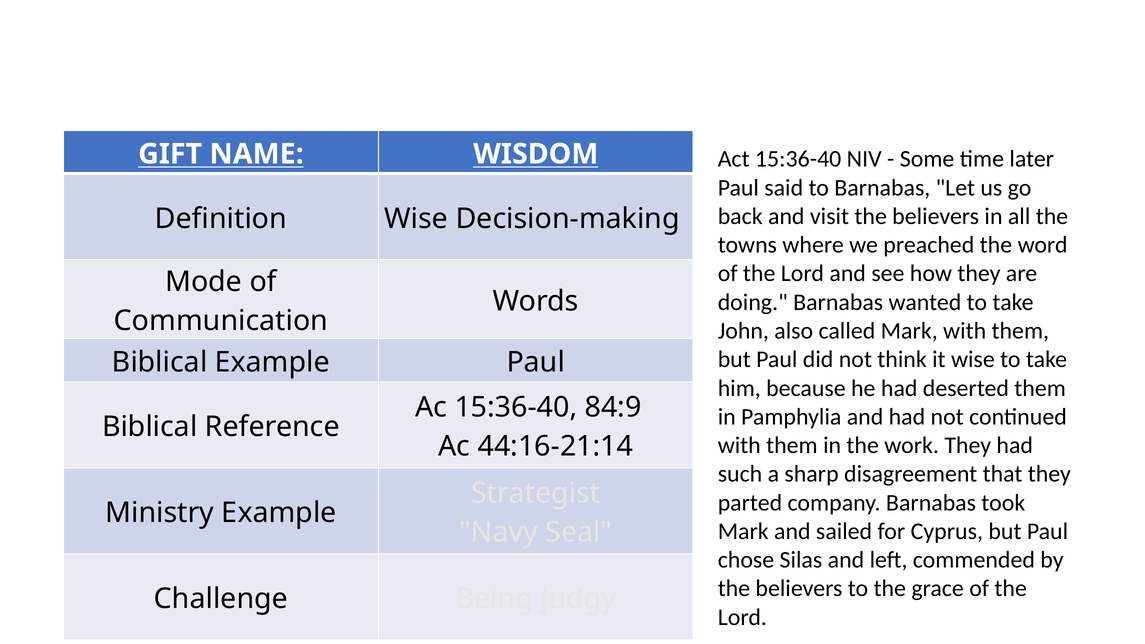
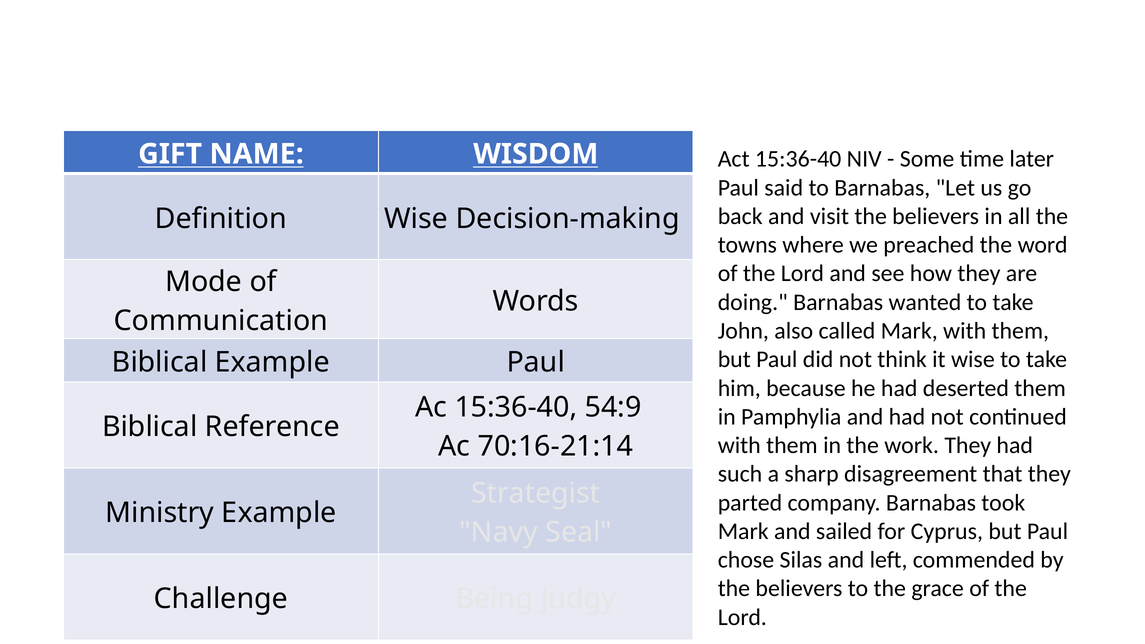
84:9: 84:9 -> 54:9
44:16-21:14: 44:16-21:14 -> 70:16-21:14
